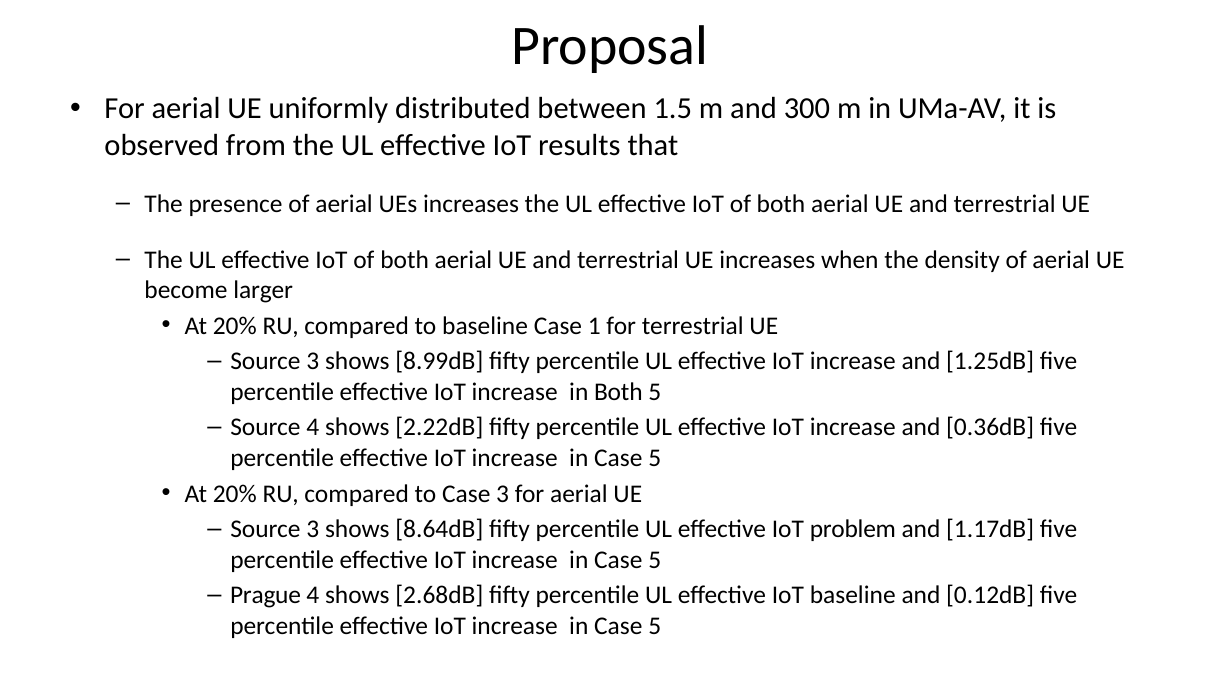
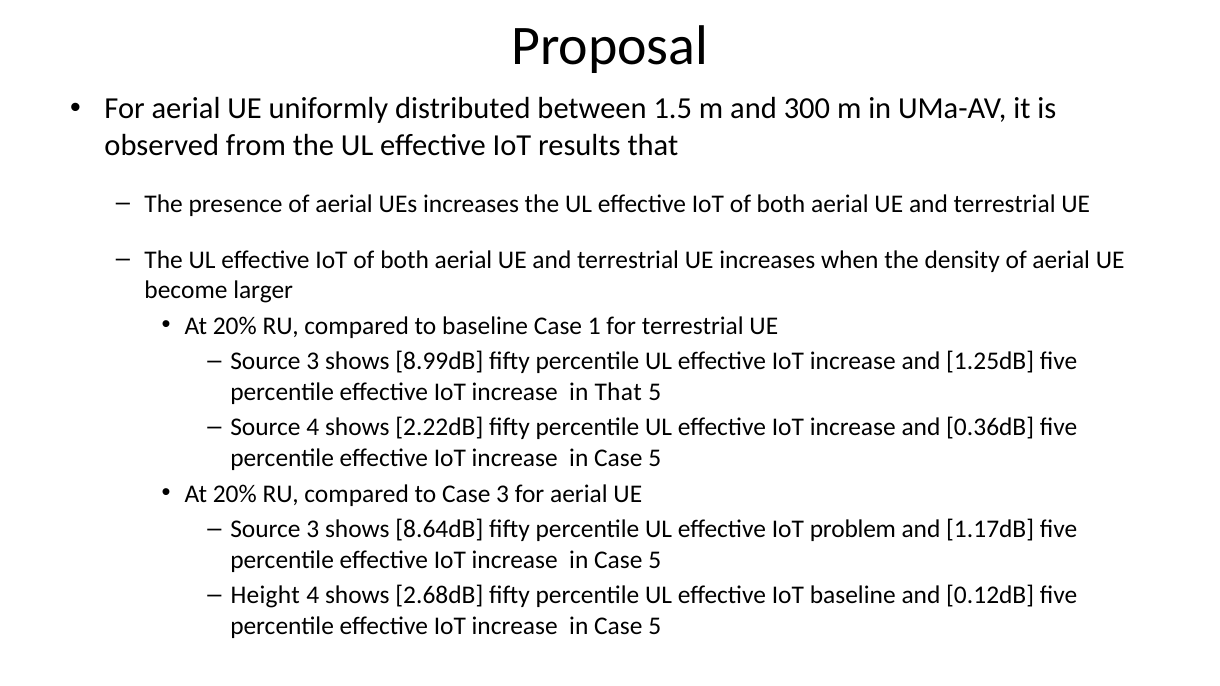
in Both: Both -> That
Prague: Prague -> Height
